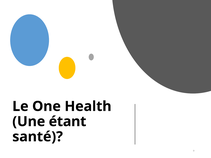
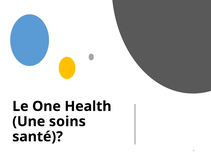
étant: étant -> soins
